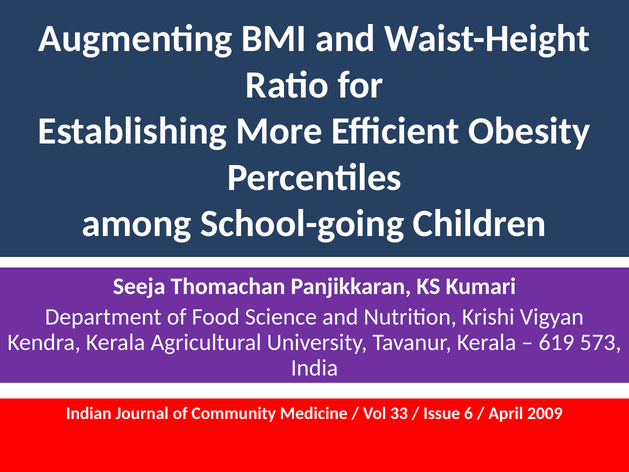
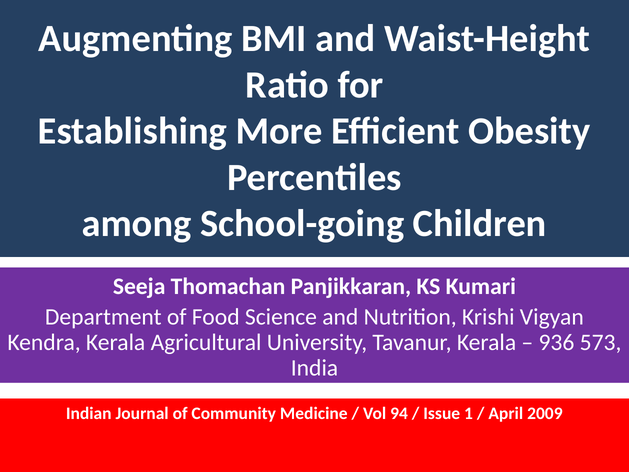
619: 619 -> 936
33: 33 -> 94
6: 6 -> 1
